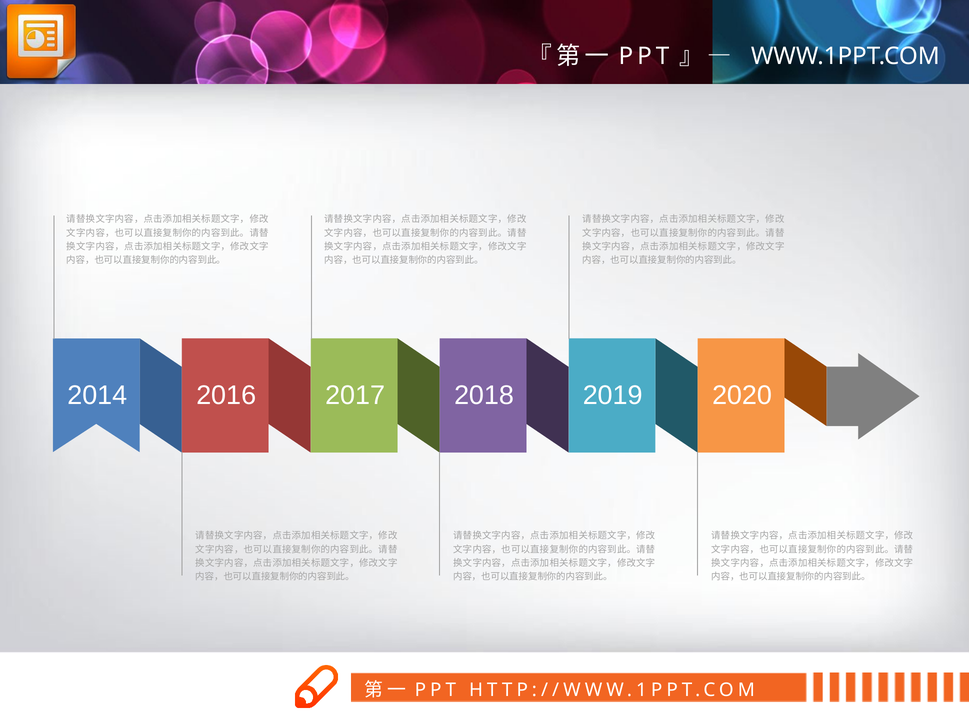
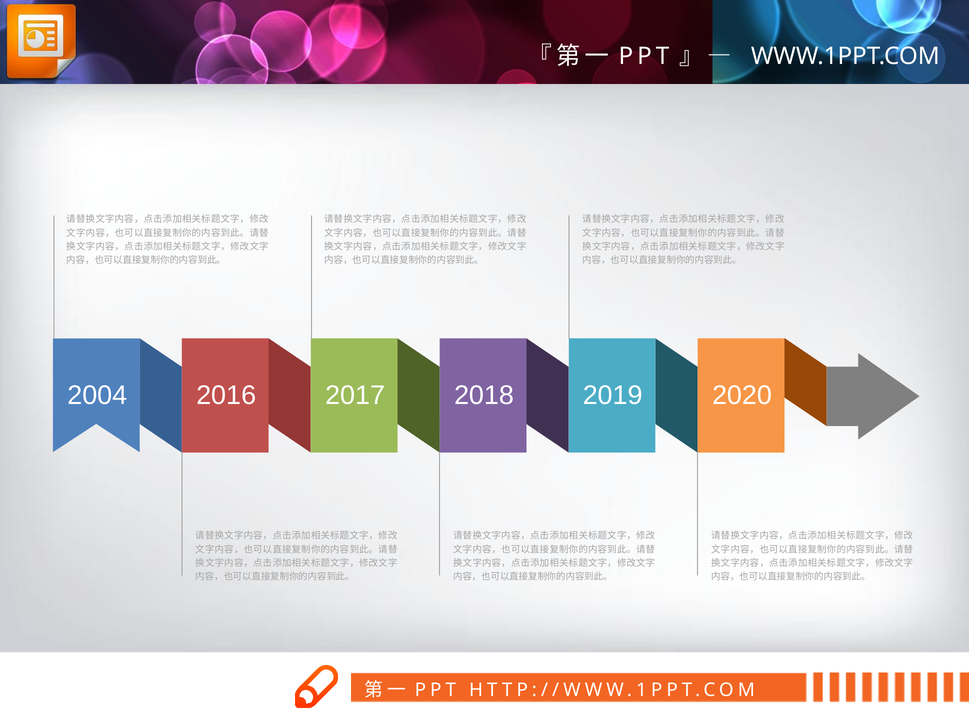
2014: 2014 -> 2004
